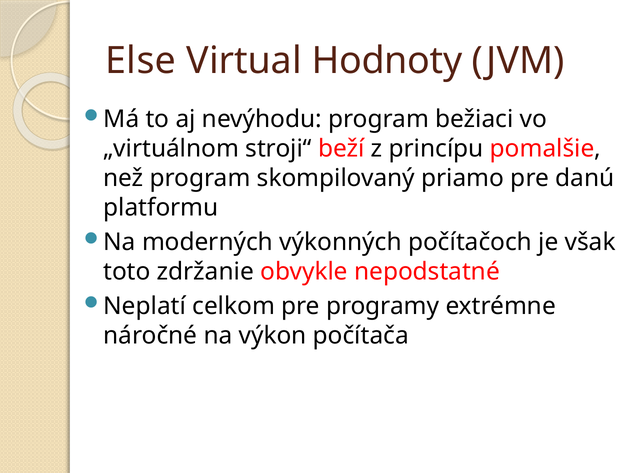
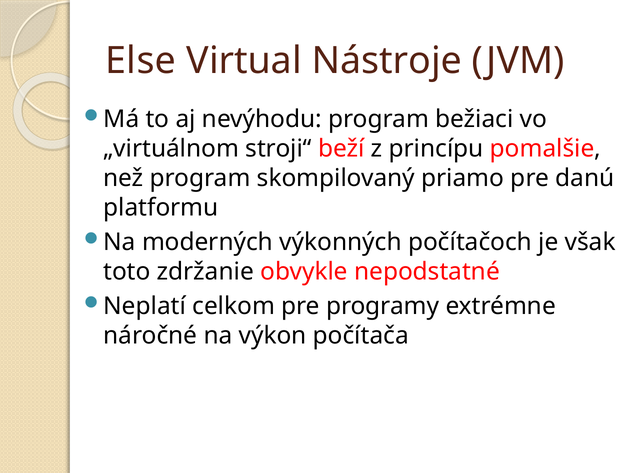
Hodnoty: Hodnoty -> Nástroje
